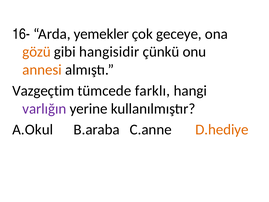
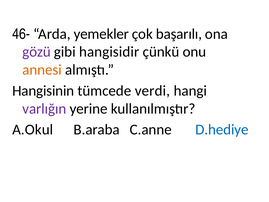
16-: 16- -> 46-
geceye: geceye -> başarılı
gözü colour: orange -> purple
Vazgeçtim: Vazgeçtim -> Hangisinin
farklı: farklı -> verdi
D.hediye colour: orange -> blue
